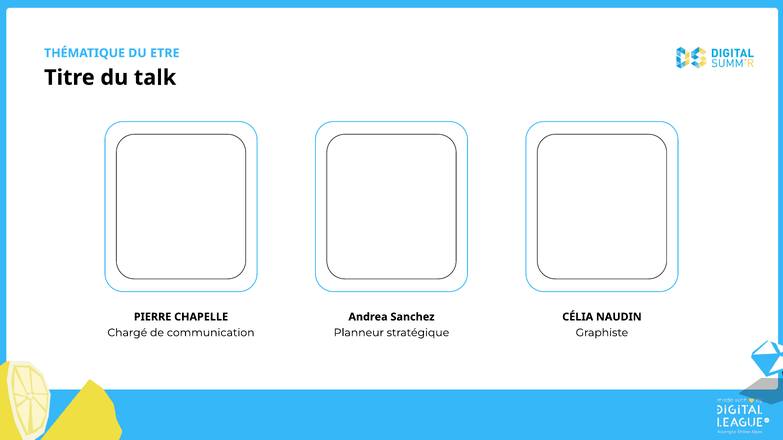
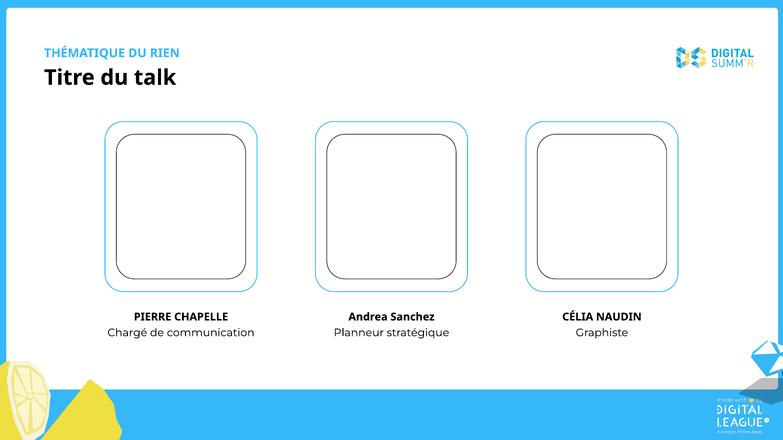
ETRE: ETRE -> RIEN
